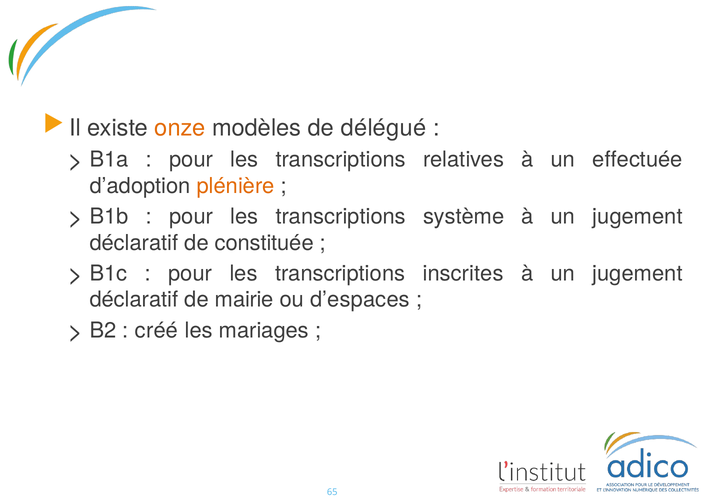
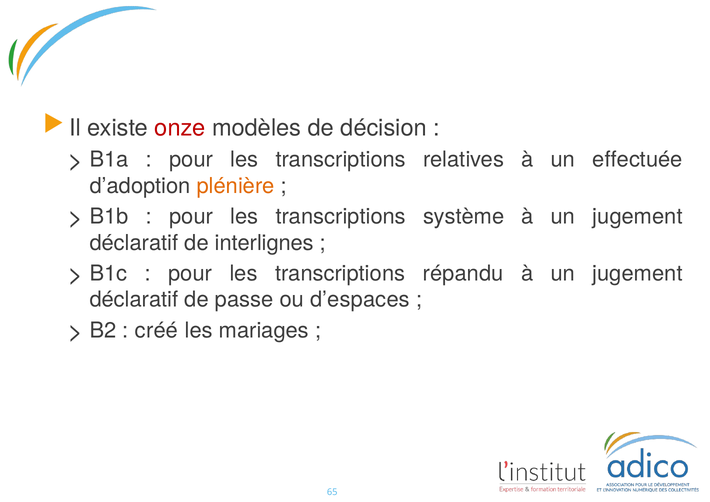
onze colour: orange -> red
délégué: délégué -> décision
constituée: constituée -> interlignes
inscrites: inscrites -> répandu
mairie: mairie -> passe
